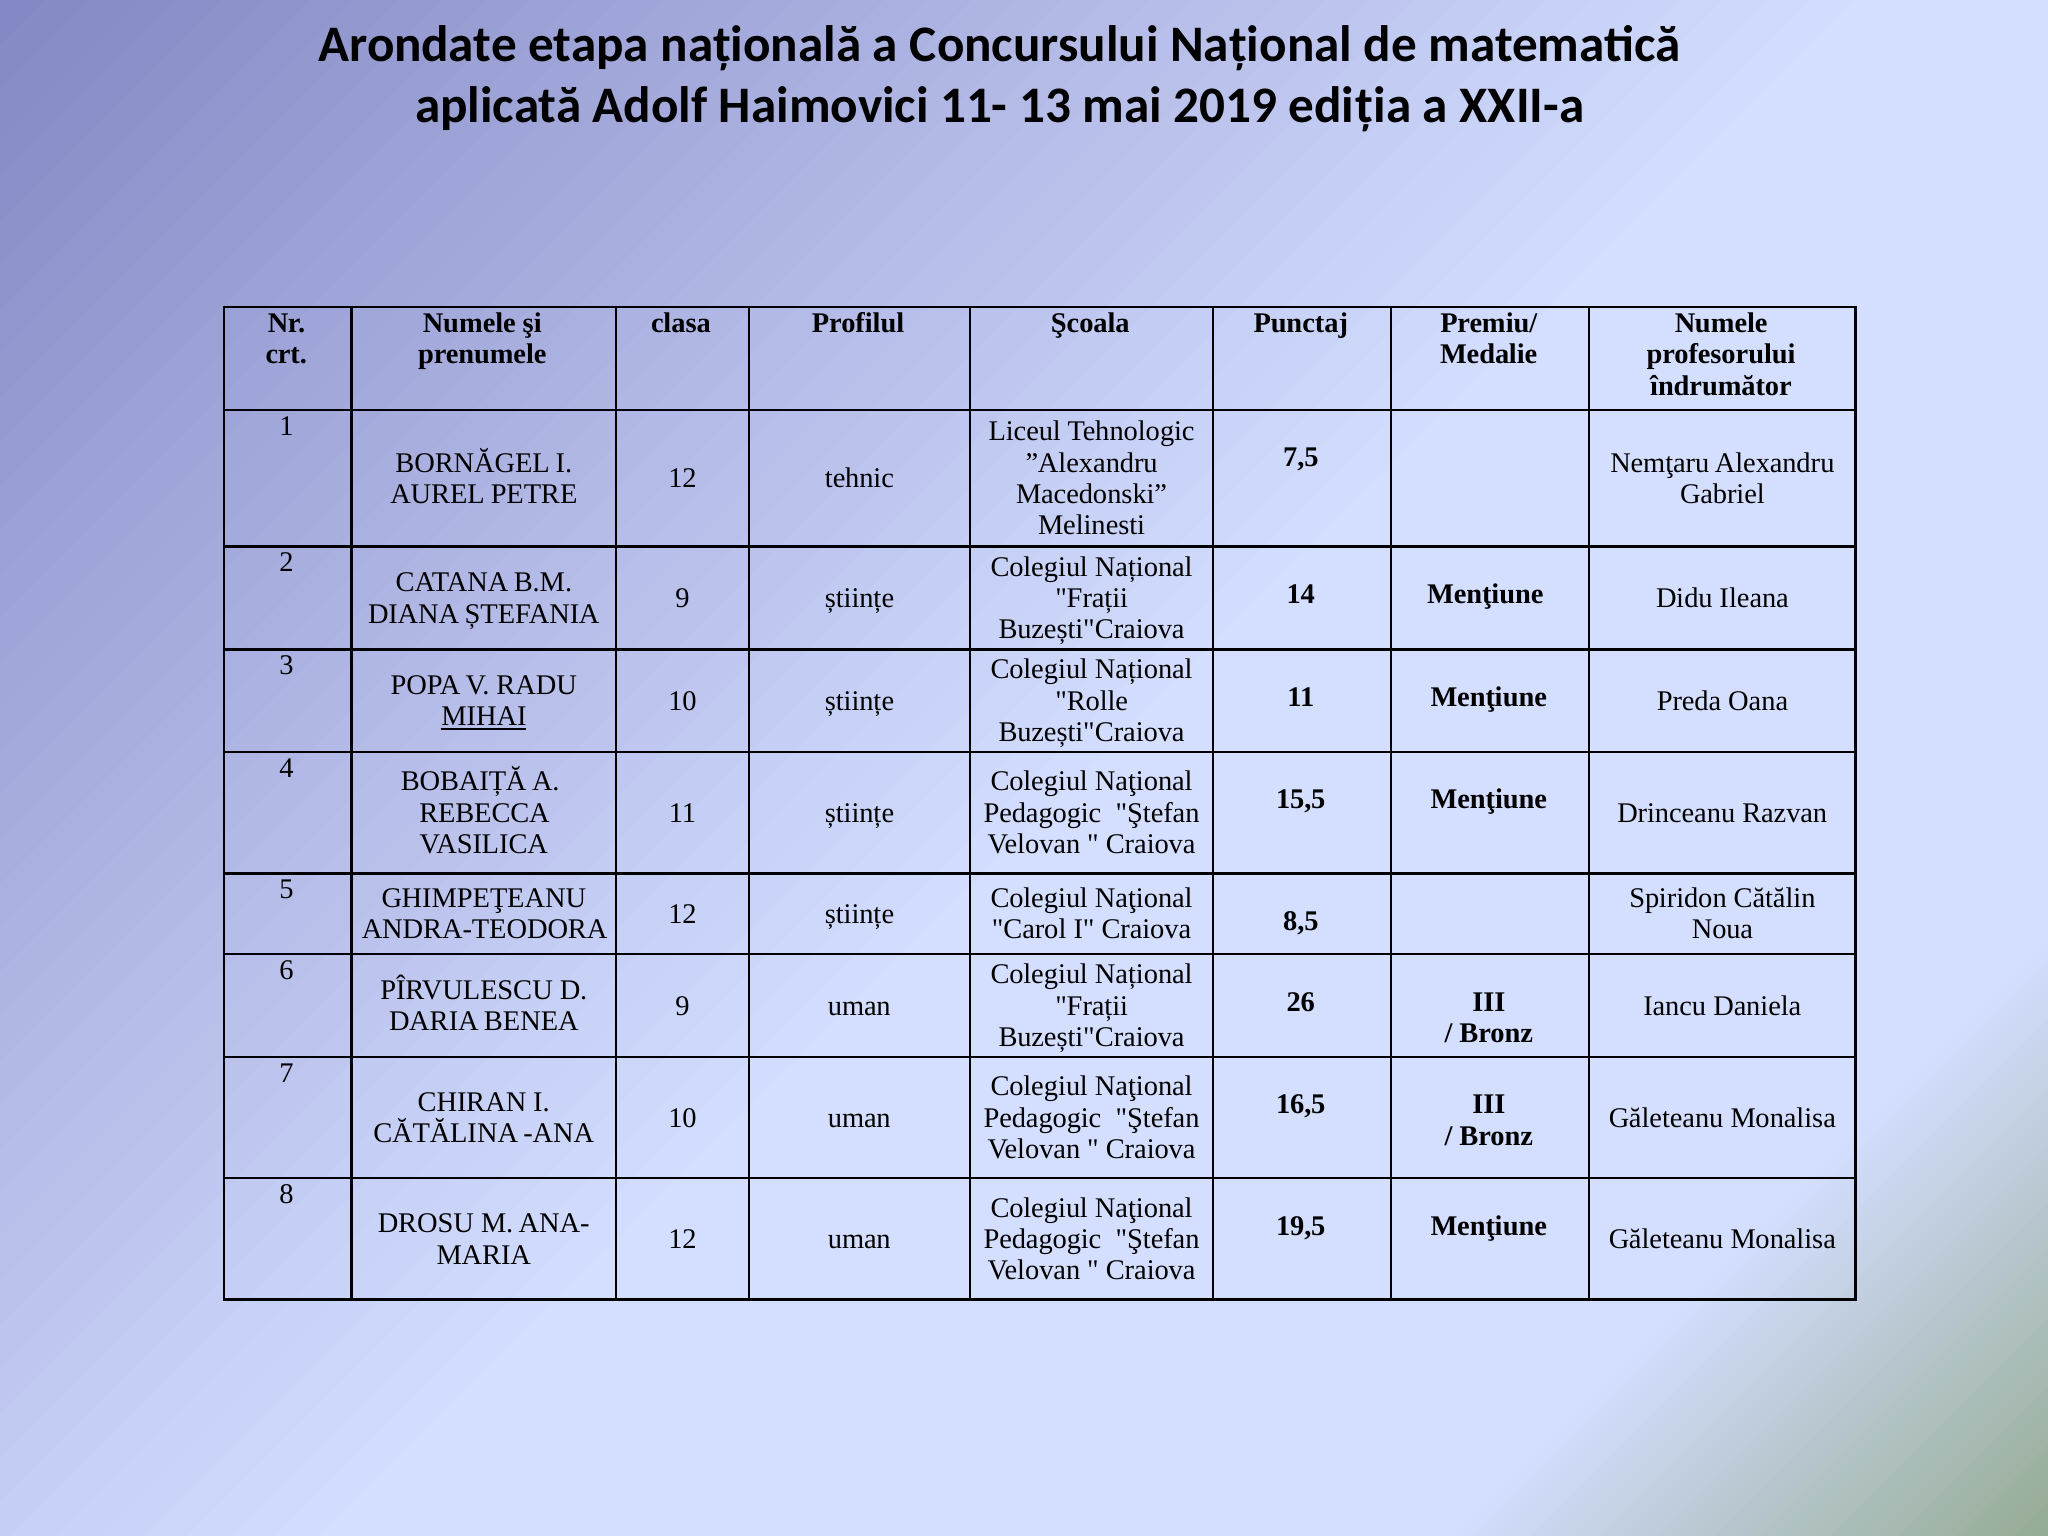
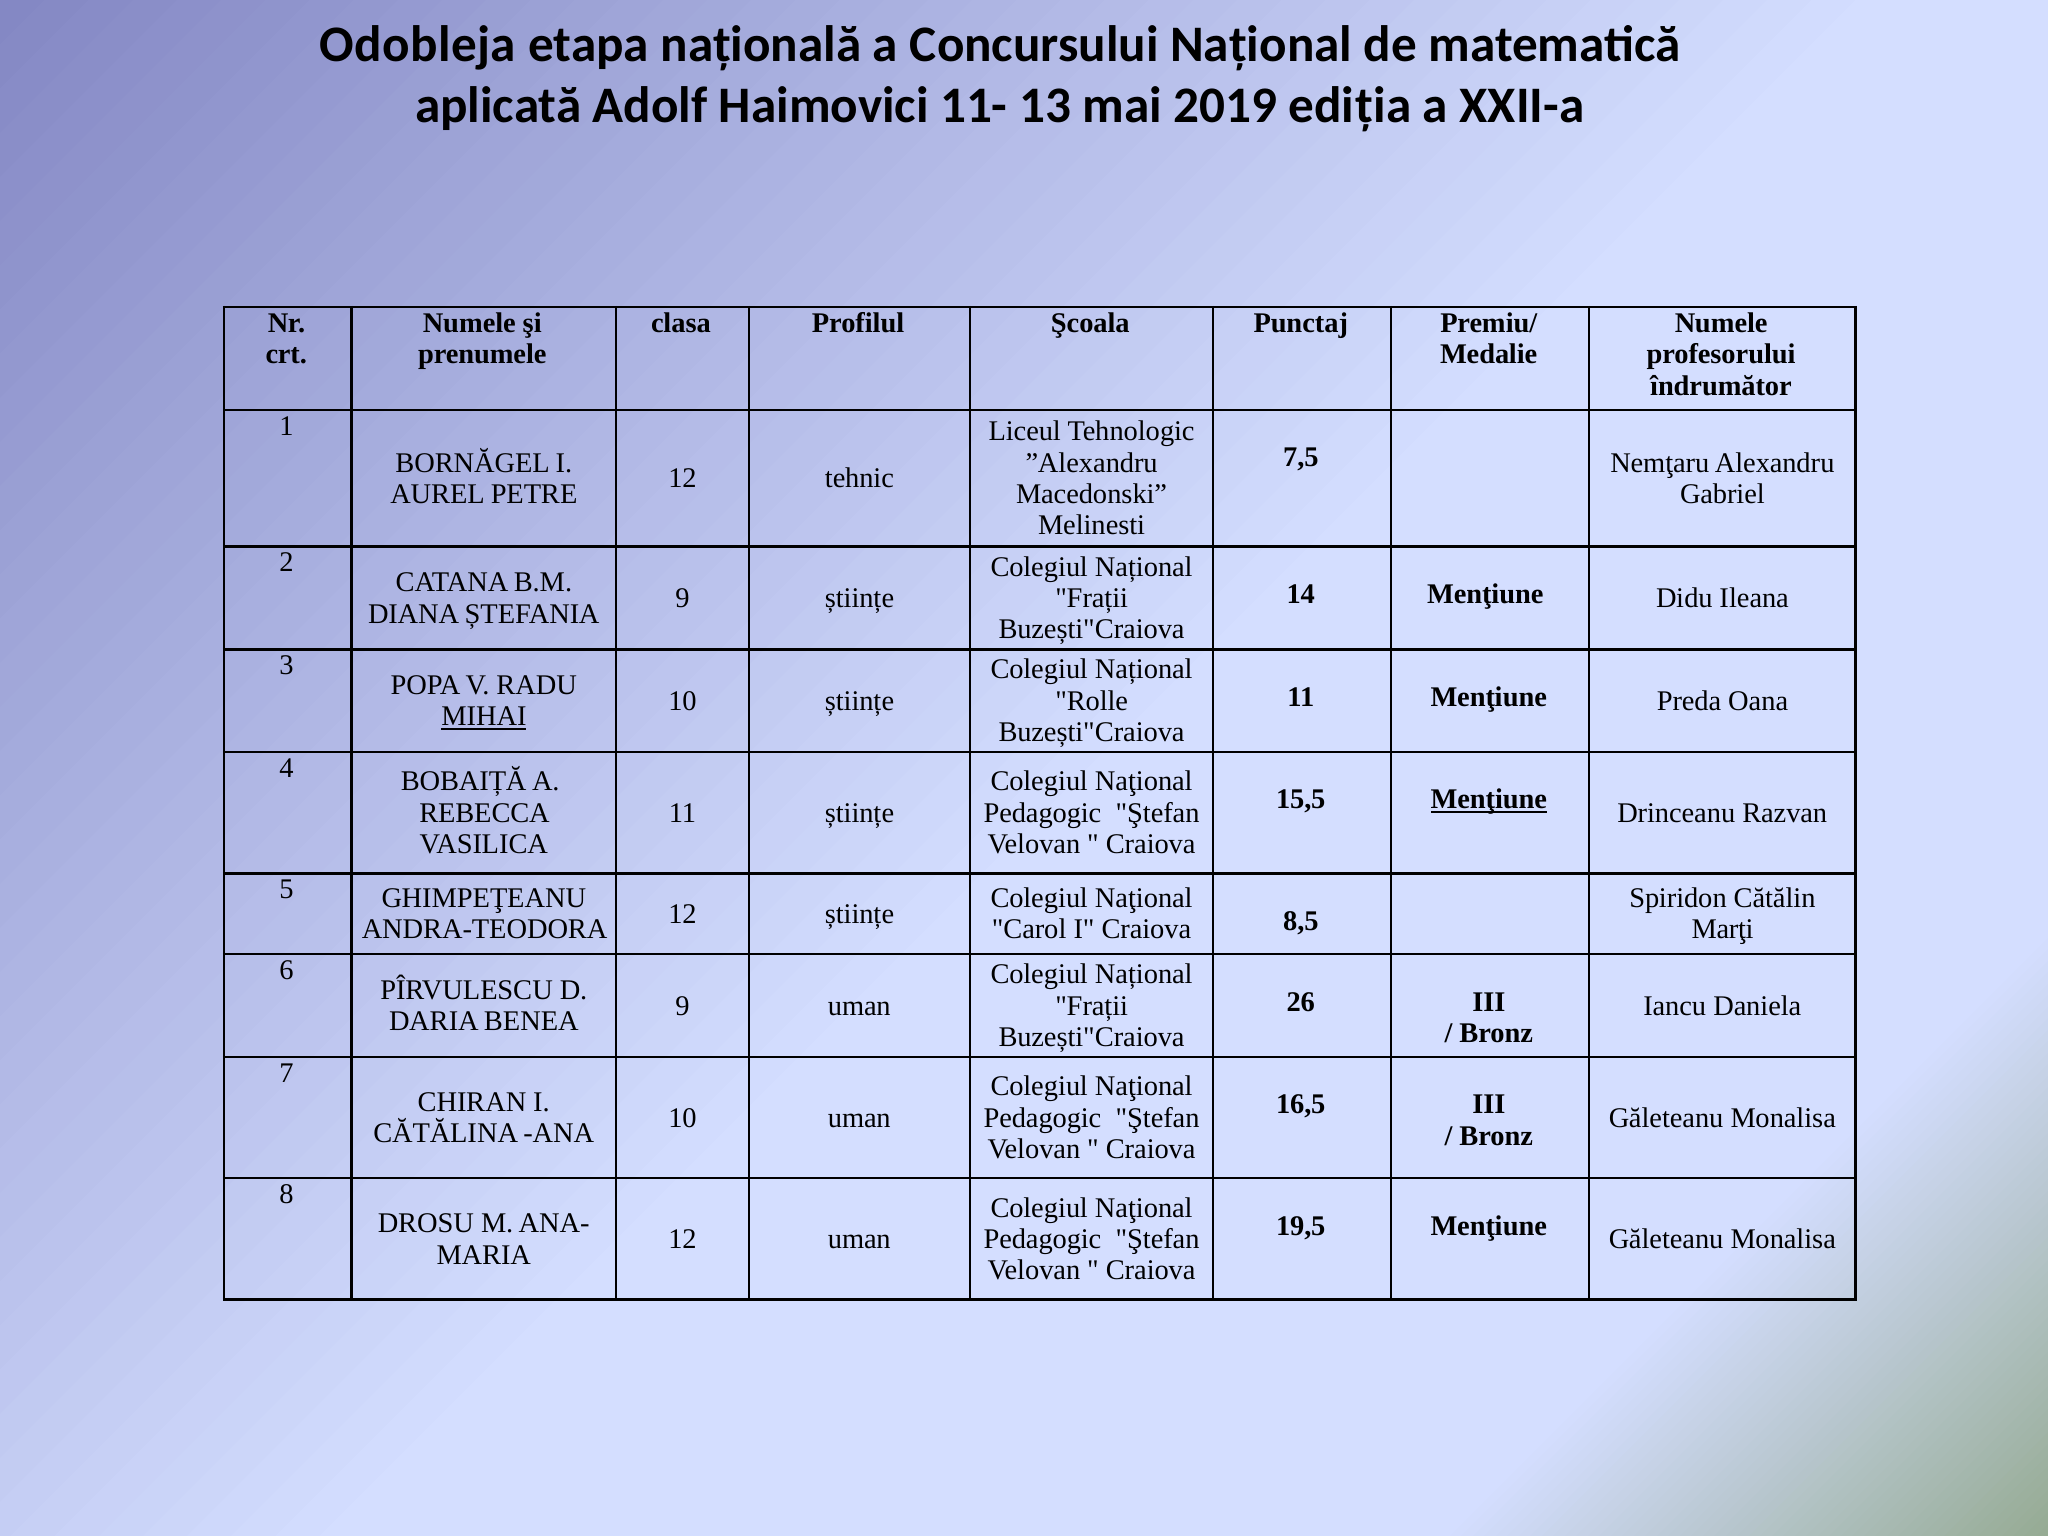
Arondate: Arondate -> Odobleja
Menţiune at (1489, 800) underline: none -> present
Noua: Noua -> Marţi
